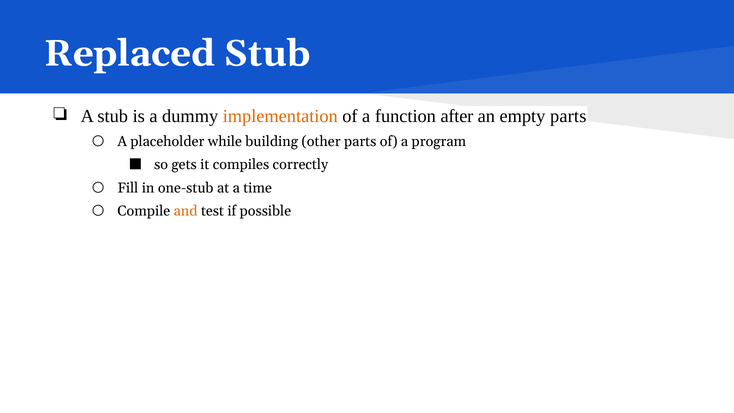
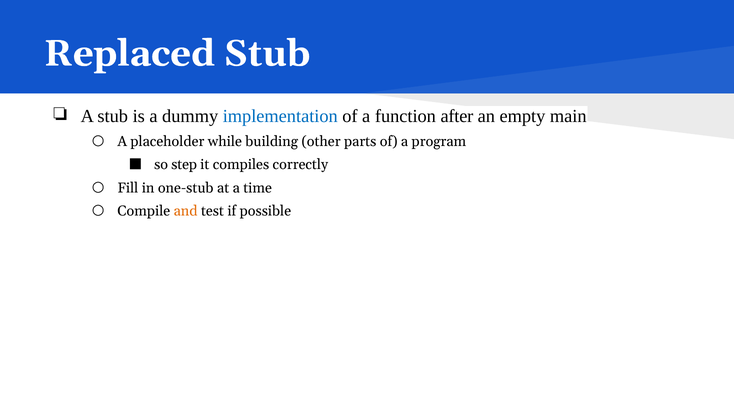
implementation colour: orange -> blue
empty parts: parts -> main
gets: gets -> step
